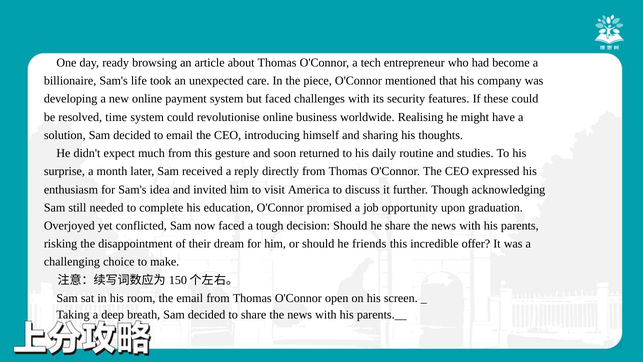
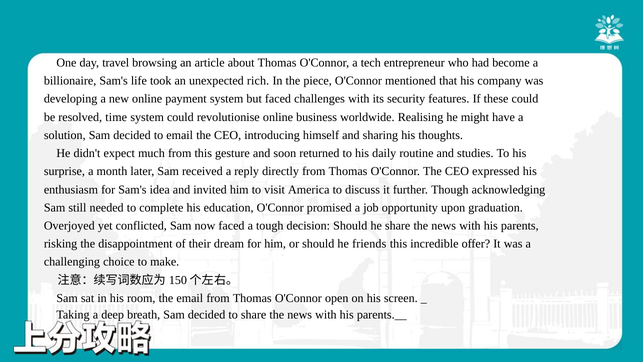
ready: ready -> travel
care: care -> rich
